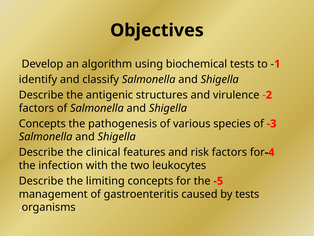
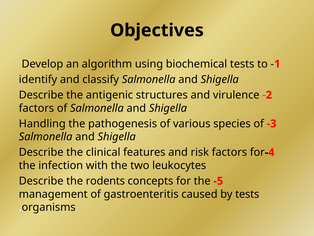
Concepts at (42, 123): Concepts -> Handling
limiting: limiting -> rodents
